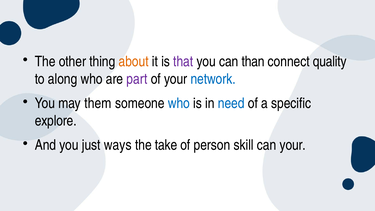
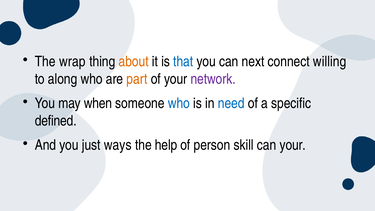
other: other -> wrap
that colour: purple -> blue
than: than -> next
quality: quality -> willing
part colour: purple -> orange
network colour: blue -> purple
them: them -> when
explore: explore -> defined
take: take -> help
